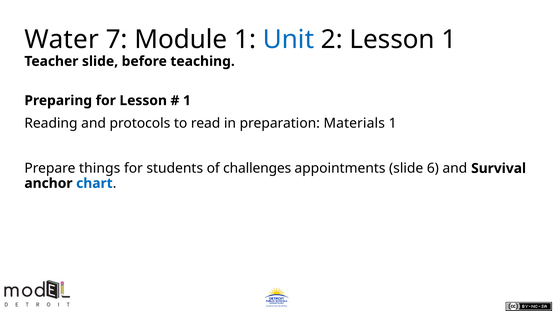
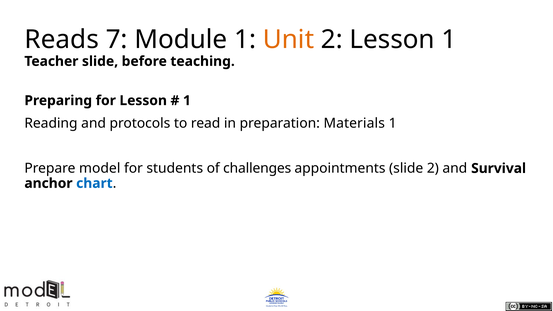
Water: Water -> Reads
Unit colour: blue -> orange
things: things -> model
slide 6: 6 -> 2
